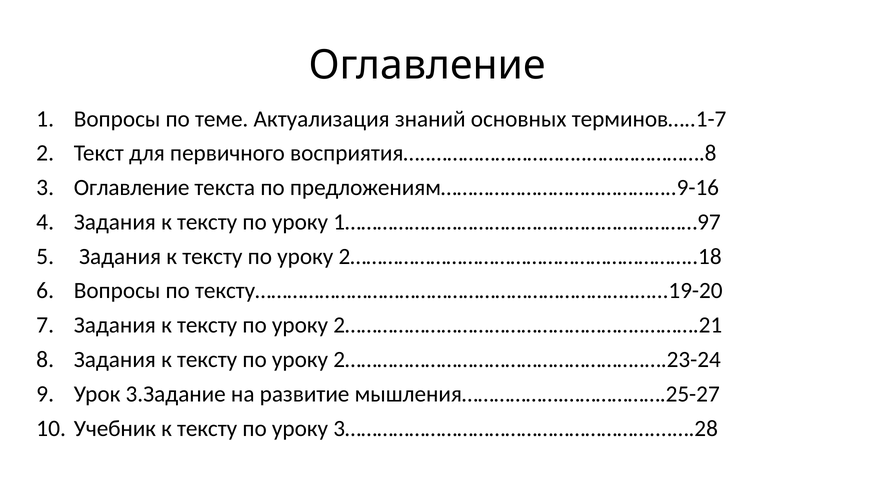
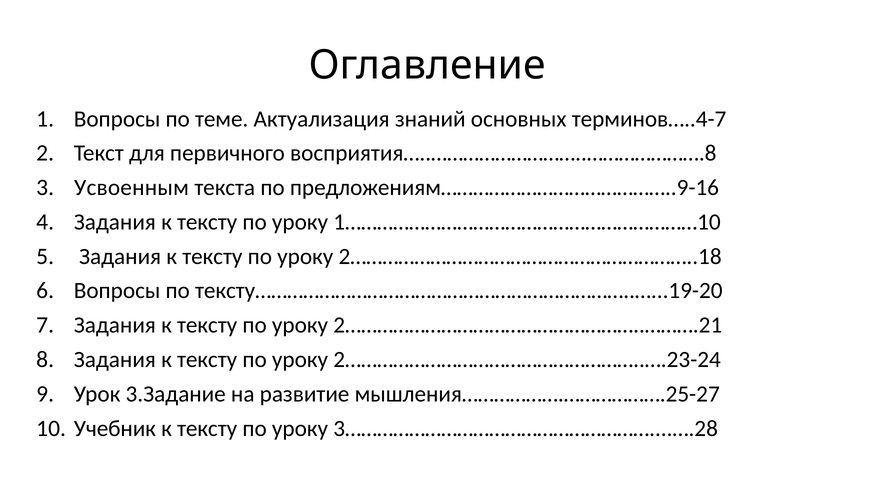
терминов…..1-7: терминов…..1-7 -> терминов…..4-7
Оглавление at (132, 188): Оглавление -> Усвоенным
1…………………………………………………………97: 1…………………………………………………………97 -> 1…………………………………………………………10
